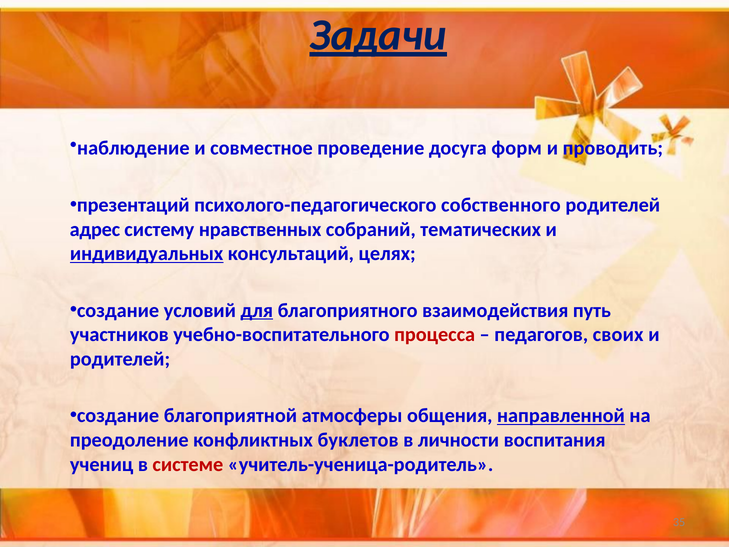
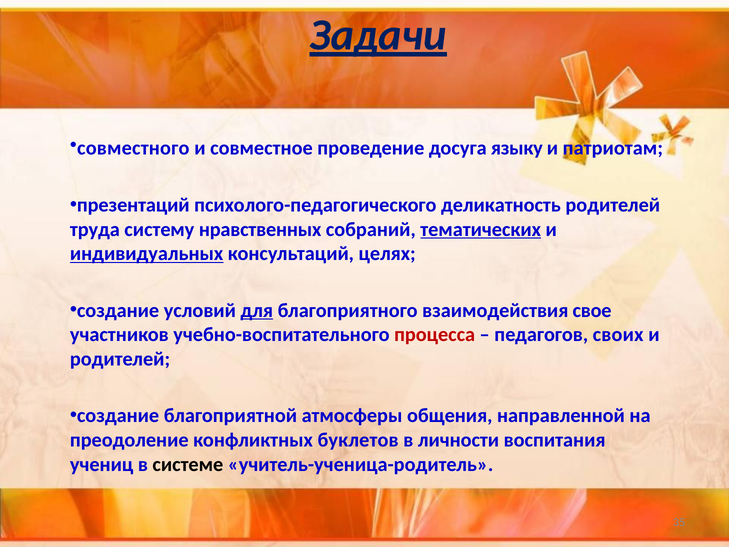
наблюдение: наблюдение -> совместного
форм: форм -> языку
проводить: проводить -> патриотам
собственного: собственного -> деликатность
адрес: адрес -> труда
тематических underline: none -> present
путь: путь -> свое
направленной underline: present -> none
системе colour: red -> black
